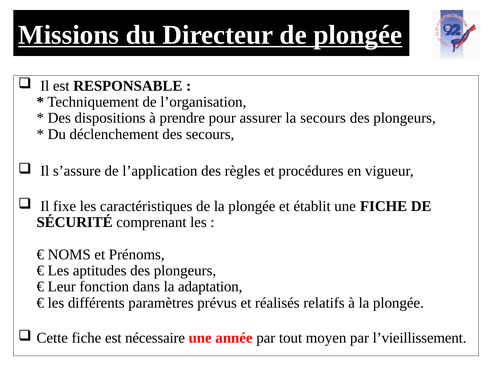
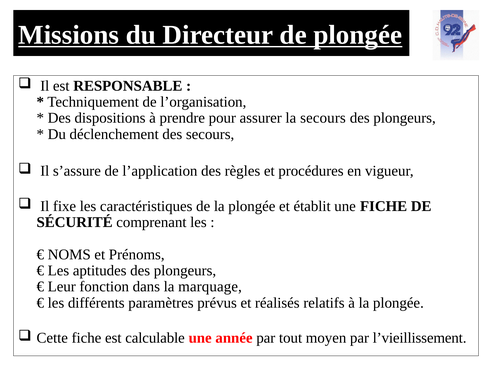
adaptation: adaptation -> marquage
nécessaire: nécessaire -> calculable
